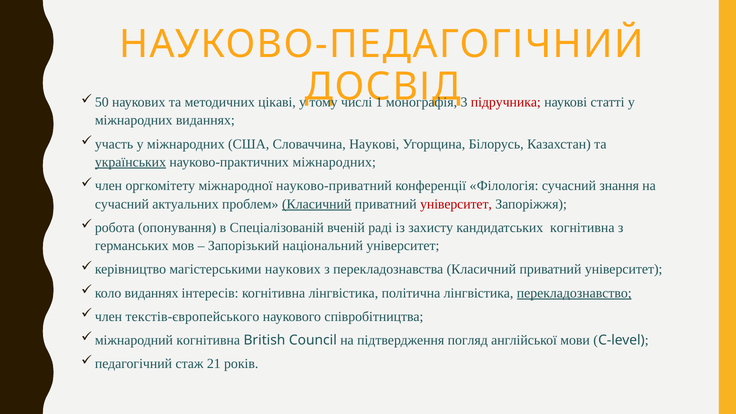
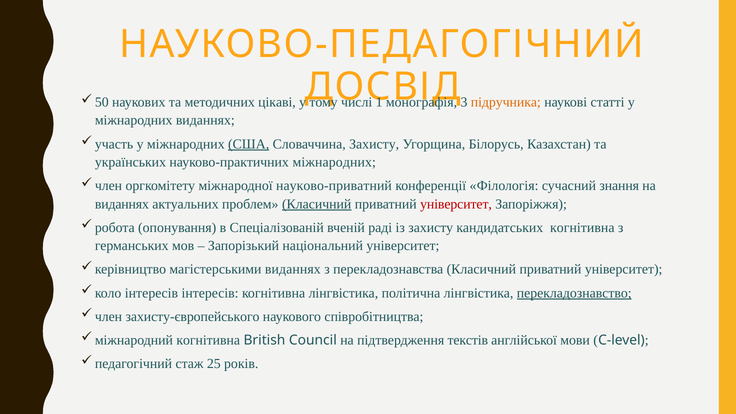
підручника colour: red -> orange
США underline: none -> present
Словаччина Наукові: Наукові -> Захисту
українських underline: present -> none
сучасний at (122, 204): сучасний -> виданнях
магістерськими наукових: наукових -> виданнях
виданнях at (152, 293): виданнях -> інтересів
текстів-європейського: текстів-європейського -> захисту-європейського
погляд: погляд -> текстів
21: 21 -> 25
